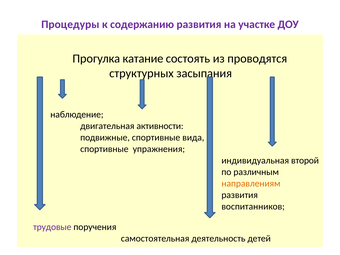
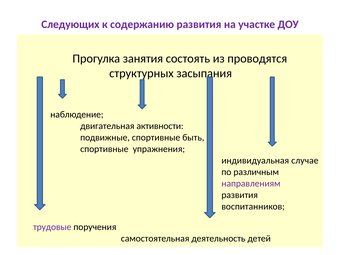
Процедуры: Процедуры -> Следующих
катание: катание -> занятия
вида: вида -> быть
второй: второй -> случае
направлениям colour: orange -> purple
